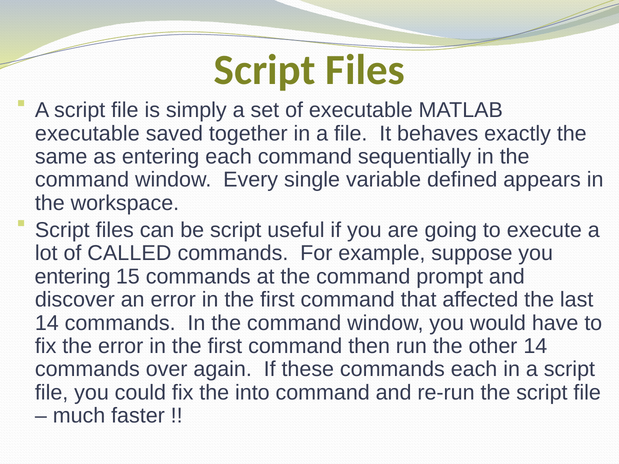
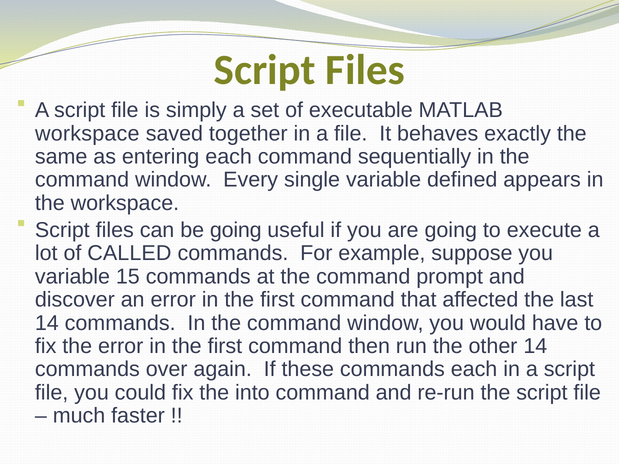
executable at (87, 133): executable -> workspace
be script: script -> going
entering at (73, 277): entering -> variable
